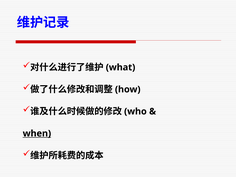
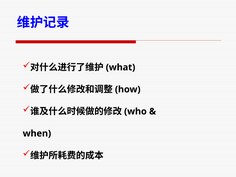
when underline: present -> none
